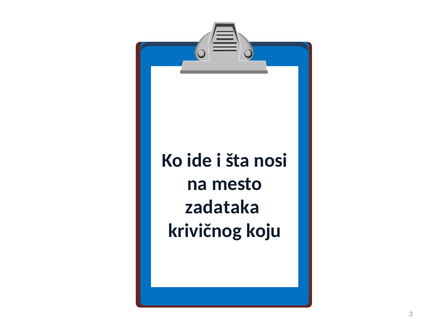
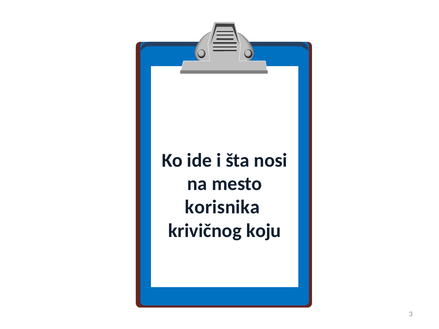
zadataka: zadataka -> korisnika
